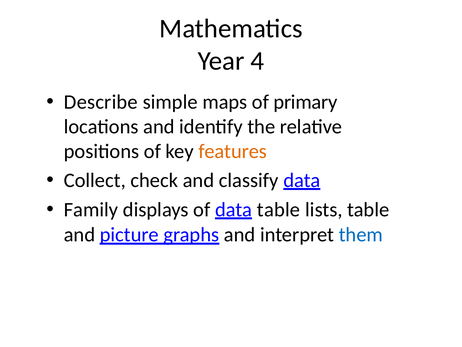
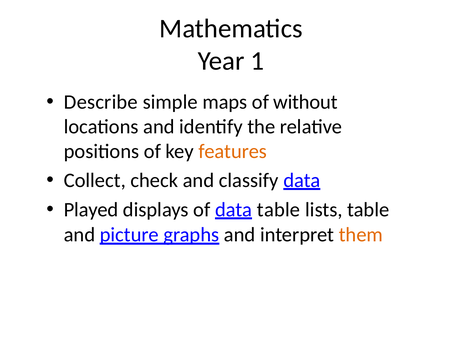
4: 4 -> 1
primary: primary -> without
Family: Family -> Played
them colour: blue -> orange
